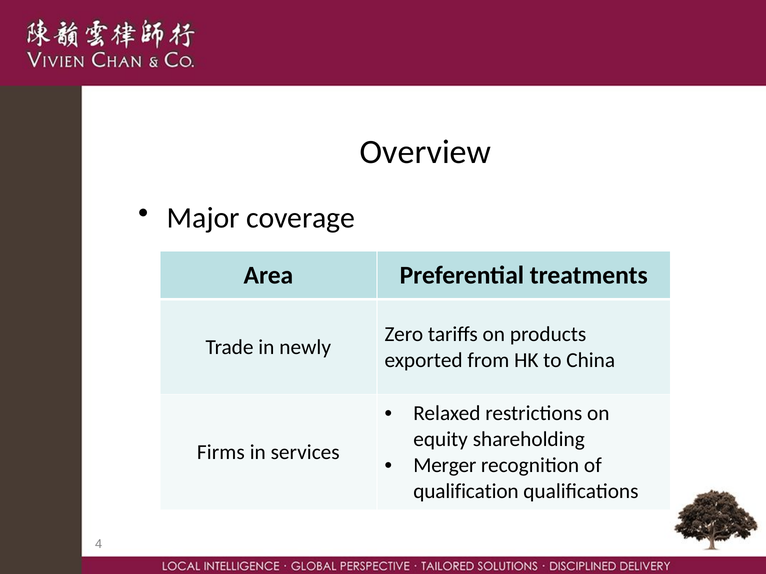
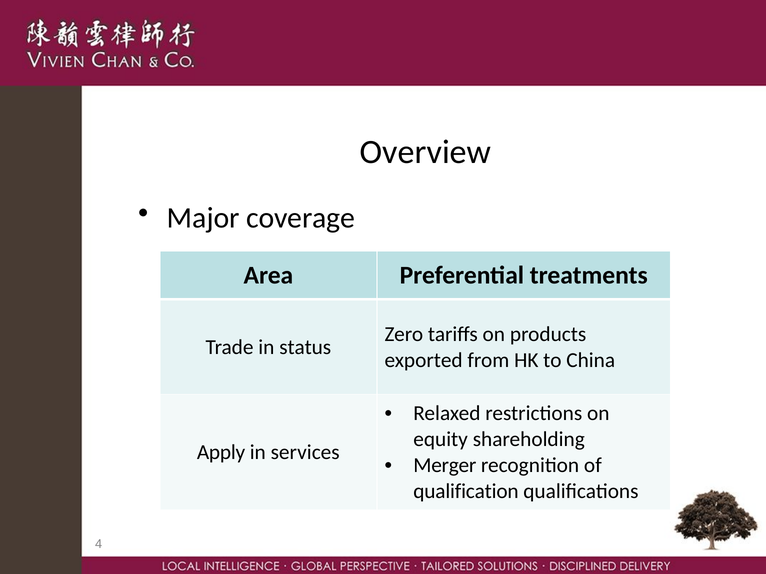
newly: newly -> status
Firms: Firms -> Apply
